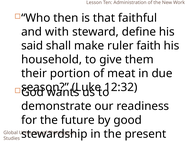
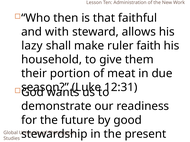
define: define -> allows
said: said -> lazy
12:32: 12:32 -> 12:31
